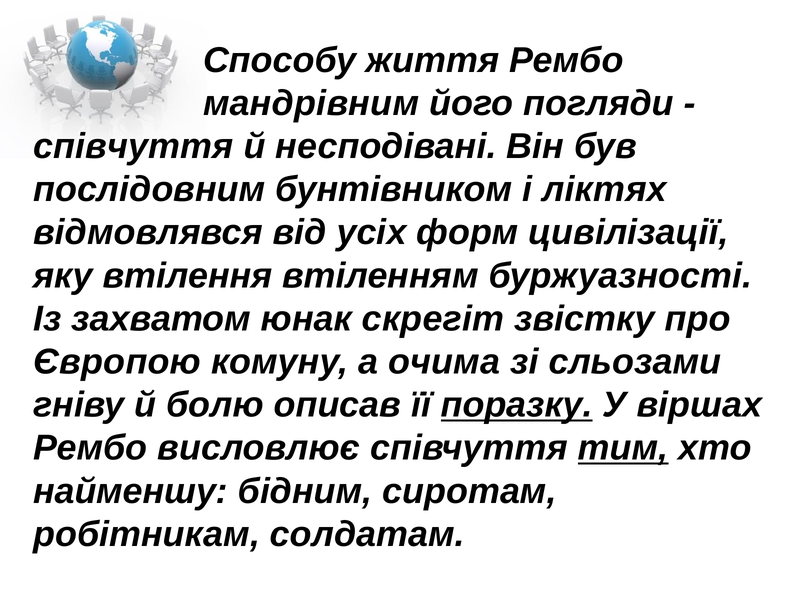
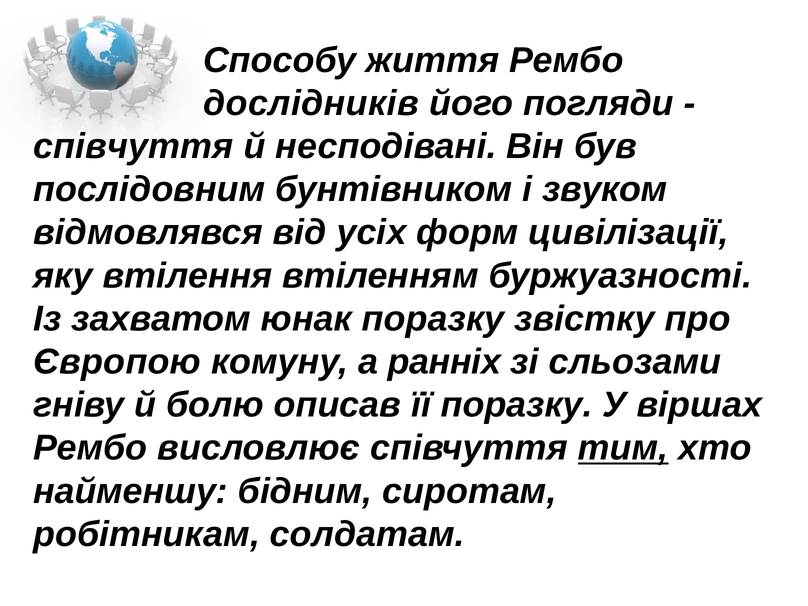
мандрівним: мандрівним -> дослідників
ліктях: ліктях -> звуком
юнак скрегіт: скрегіт -> поразку
очима: очима -> ранніх
поразку at (517, 405) underline: present -> none
